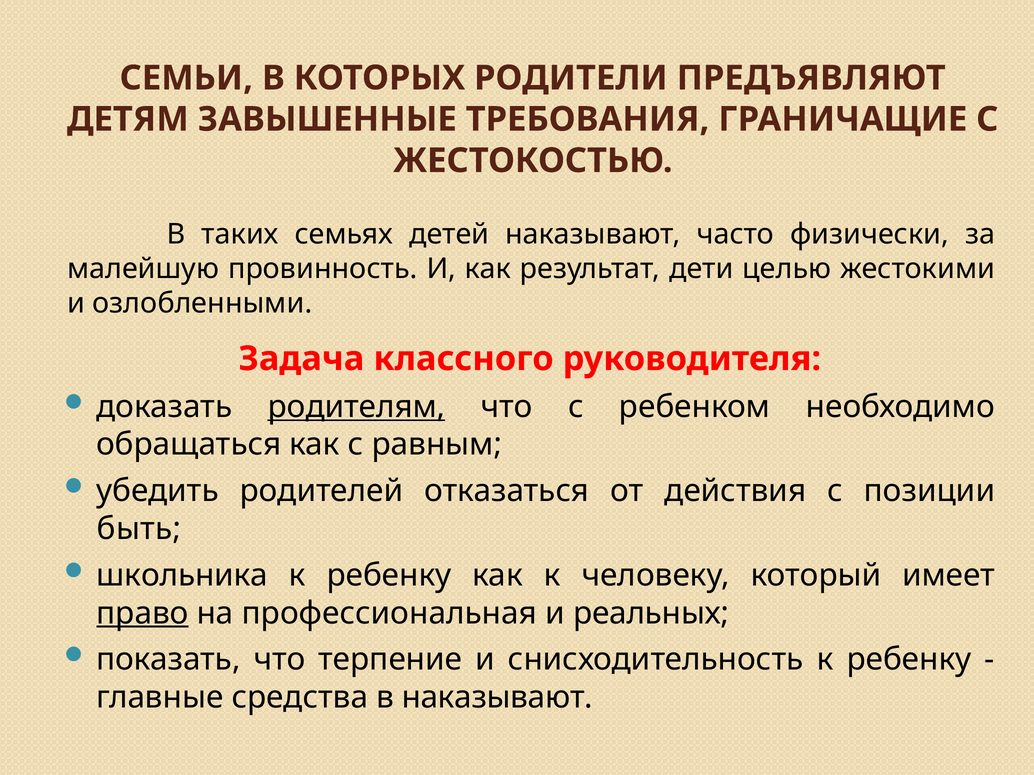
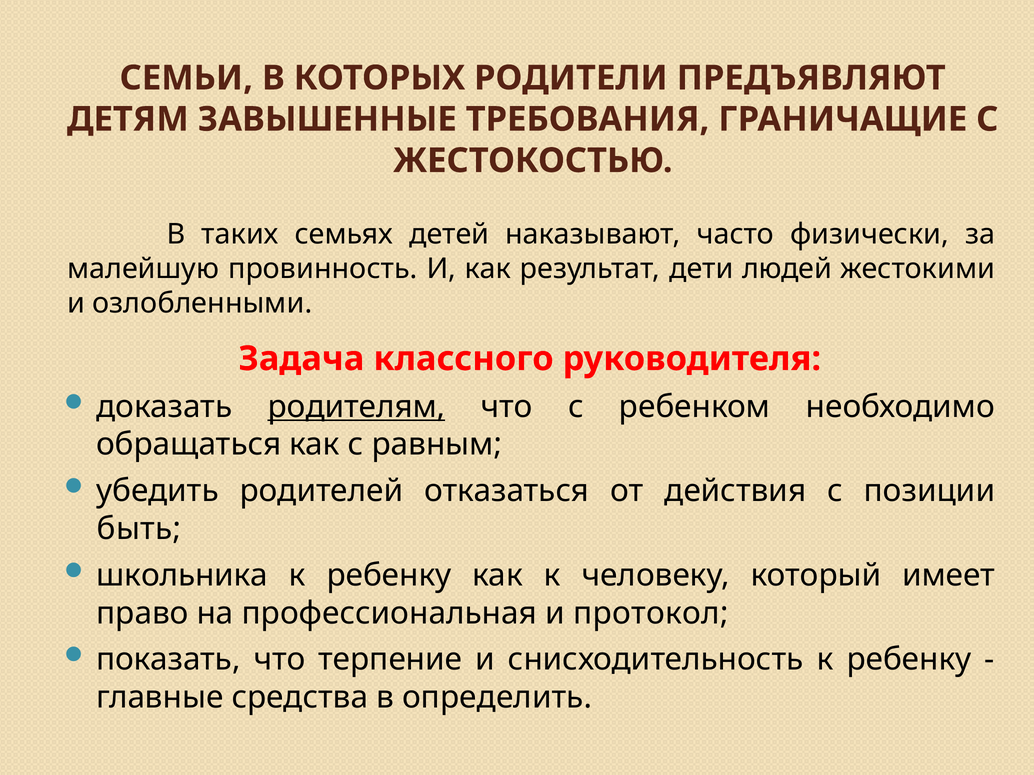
целью: целью -> людей
право underline: present -> none
реальных: реальных -> протокол
в наказывают: наказывают -> определить
